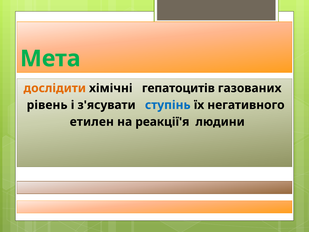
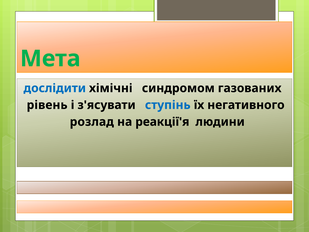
дослідити colour: orange -> blue
гепатоцитів: гепатоцитів -> синдромом
етилен: етилен -> розлад
